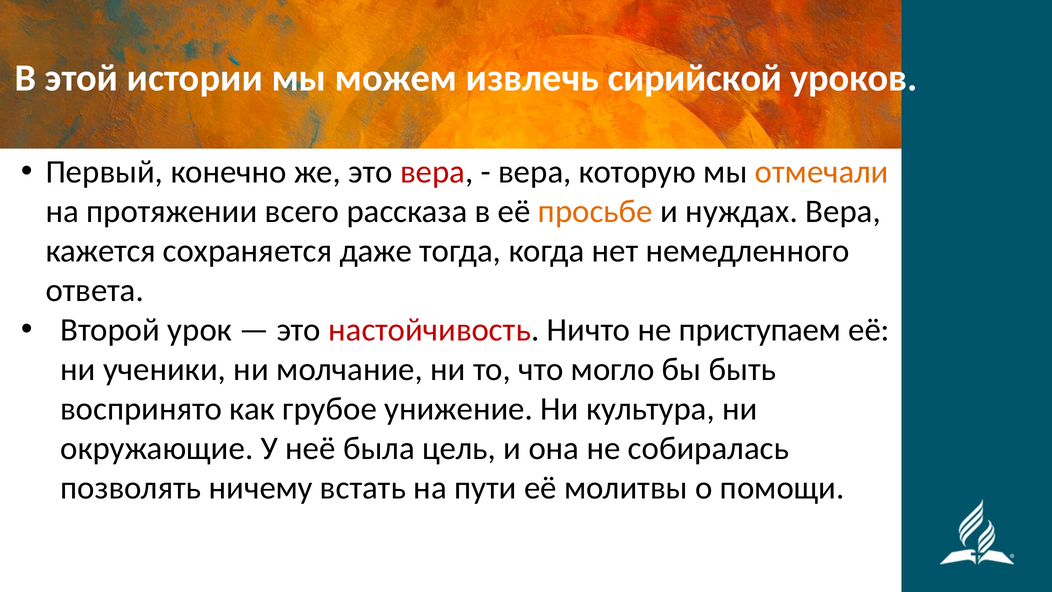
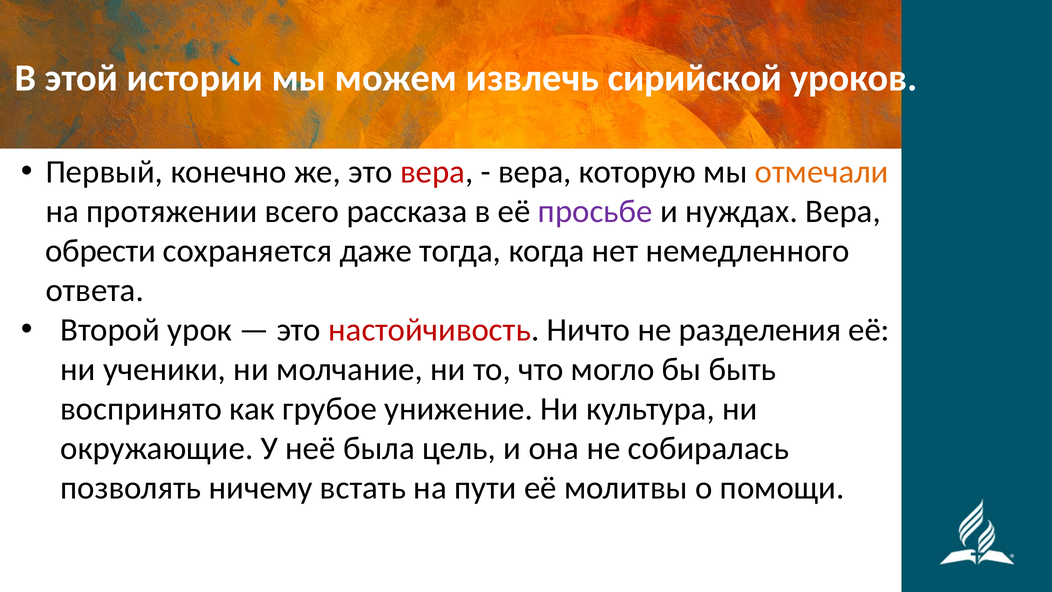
просьбе colour: orange -> purple
кажется: кажется -> обрести
приступаем: приступаем -> разделения
